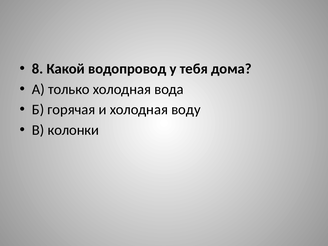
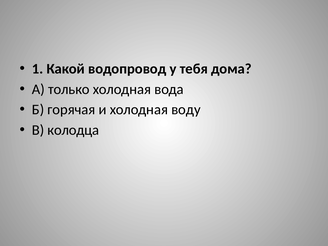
8: 8 -> 1
колонки: колонки -> колодца
